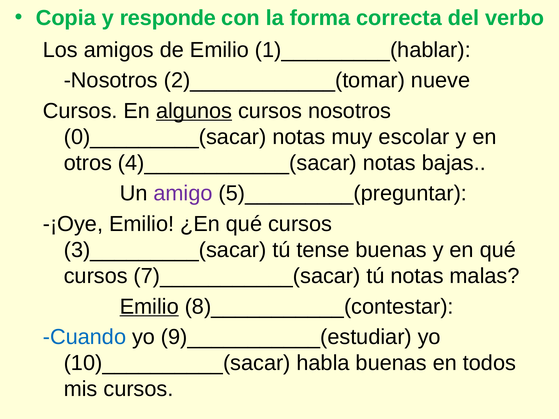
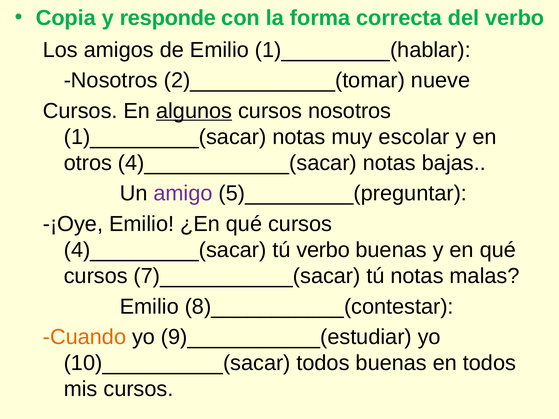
0)_________(sacar: 0)_________(sacar -> 1)_________(sacar
3)_________(sacar: 3)_________(sacar -> 4)_________(sacar
tú tense: tense -> verbo
Emilio at (149, 307) underline: present -> none
Cuando colour: blue -> orange
10)__________(sacar habla: habla -> todos
